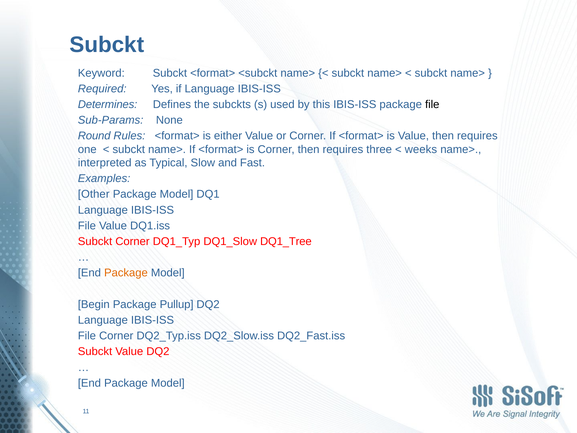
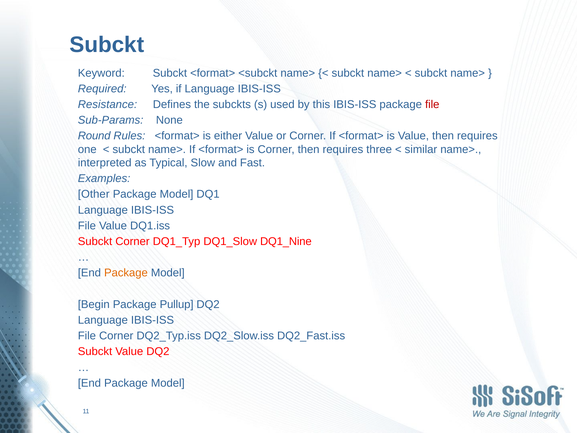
Determines: Determines -> Resistance
file at (432, 104) colour: black -> red
weeks: weeks -> similar
DQ1_Tree: DQ1_Tree -> DQ1_Nine
